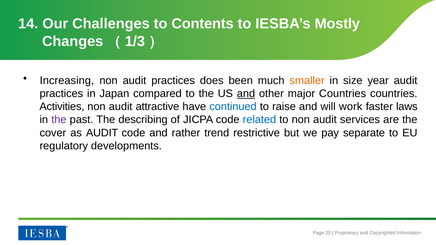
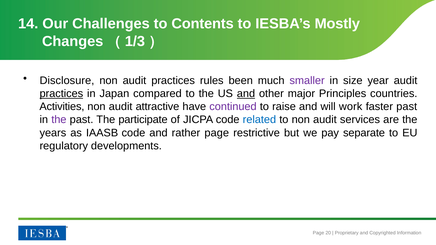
Increasing: Increasing -> Disclosure
does: does -> rules
smaller colour: orange -> purple
practices at (61, 94) underline: none -> present
major Countries: Countries -> Principles
continued colour: blue -> purple
faster laws: laws -> past
describing: describing -> participate
cover: cover -> years
as AUDIT: AUDIT -> IAASB
rather trend: trend -> page
